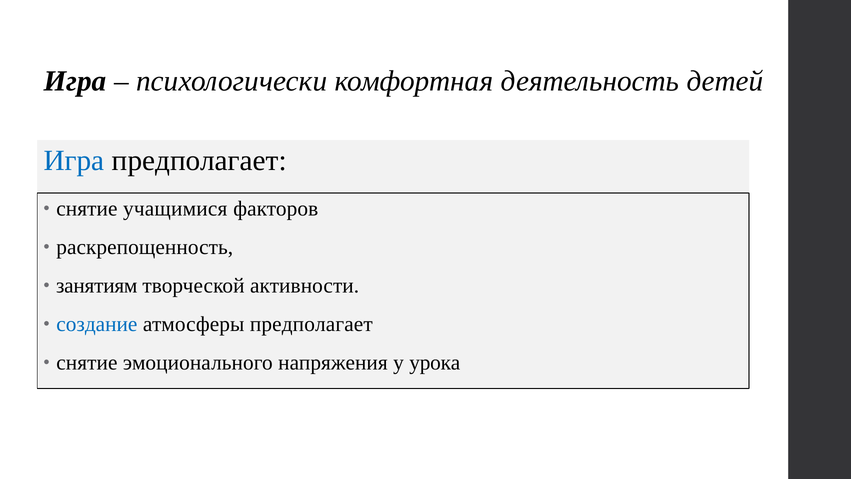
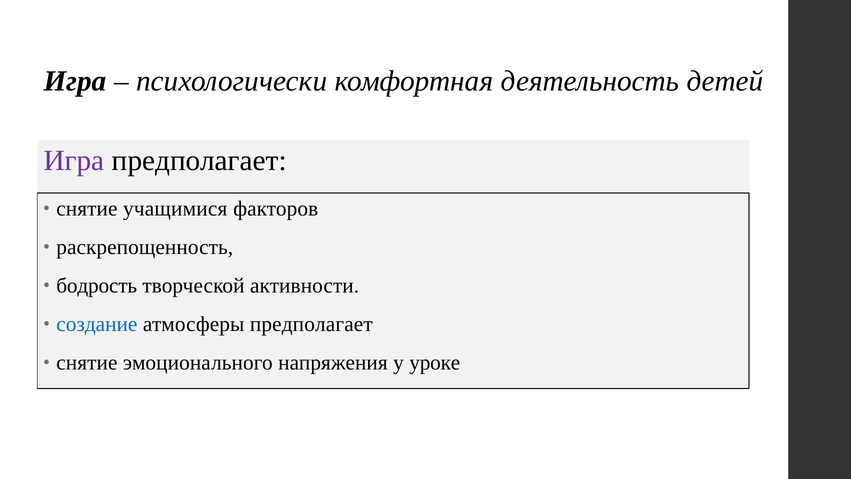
Игра at (74, 160) colour: blue -> purple
занятиям: занятиям -> бодрость
урока: урока -> уроке
